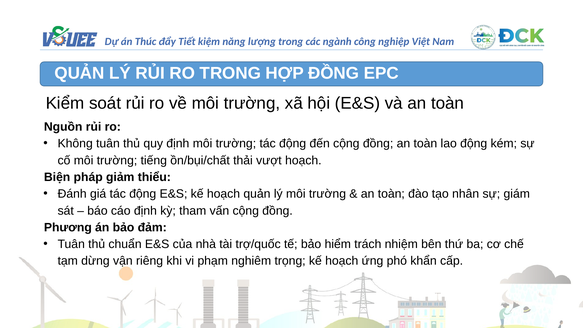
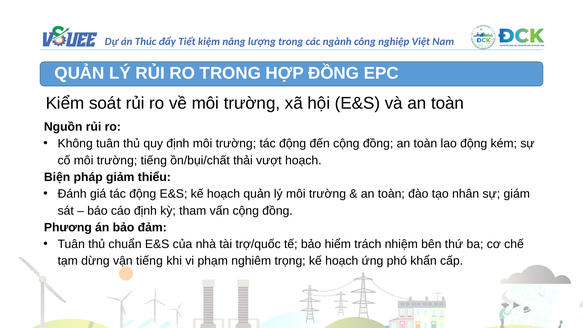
vận riêng: riêng -> tiếng
